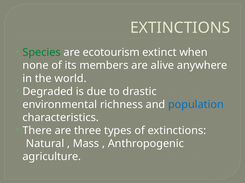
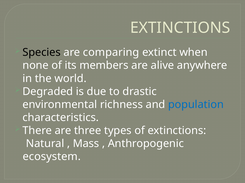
Species colour: green -> black
ecotourism: ecotourism -> comparing
agriculture: agriculture -> ecosystem
